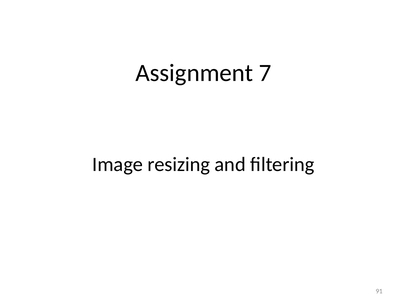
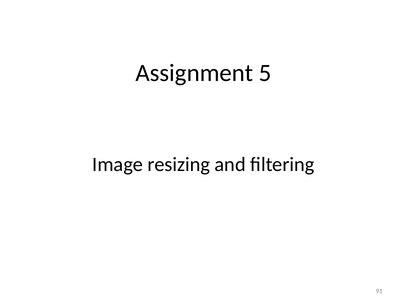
7: 7 -> 5
